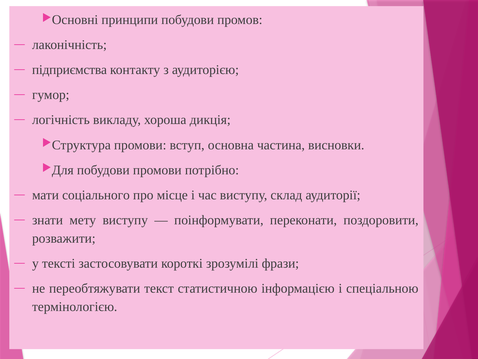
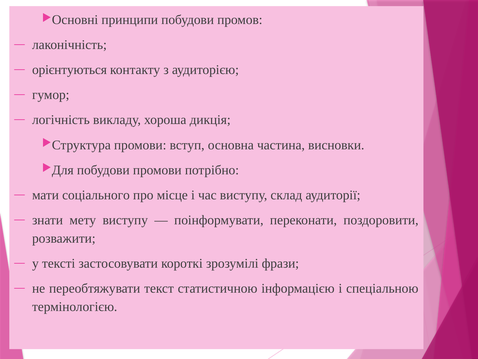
підприємства: підприємства -> орієнтуються
